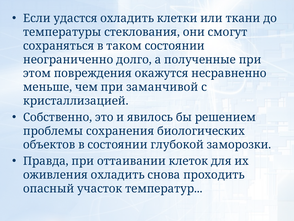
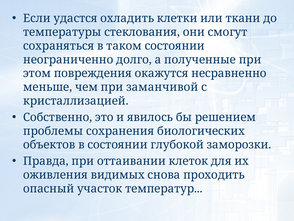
оживления охладить: охладить -> видимых
